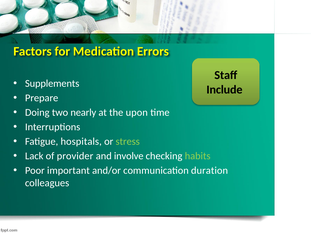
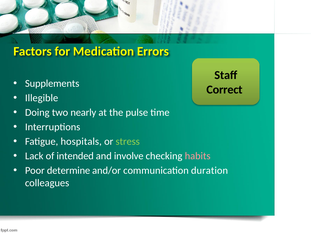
Include: Include -> Correct
Prepare: Prepare -> Illegible
upon: upon -> pulse
provider: provider -> intended
habits colour: light green -> pink
important: important -> determine
